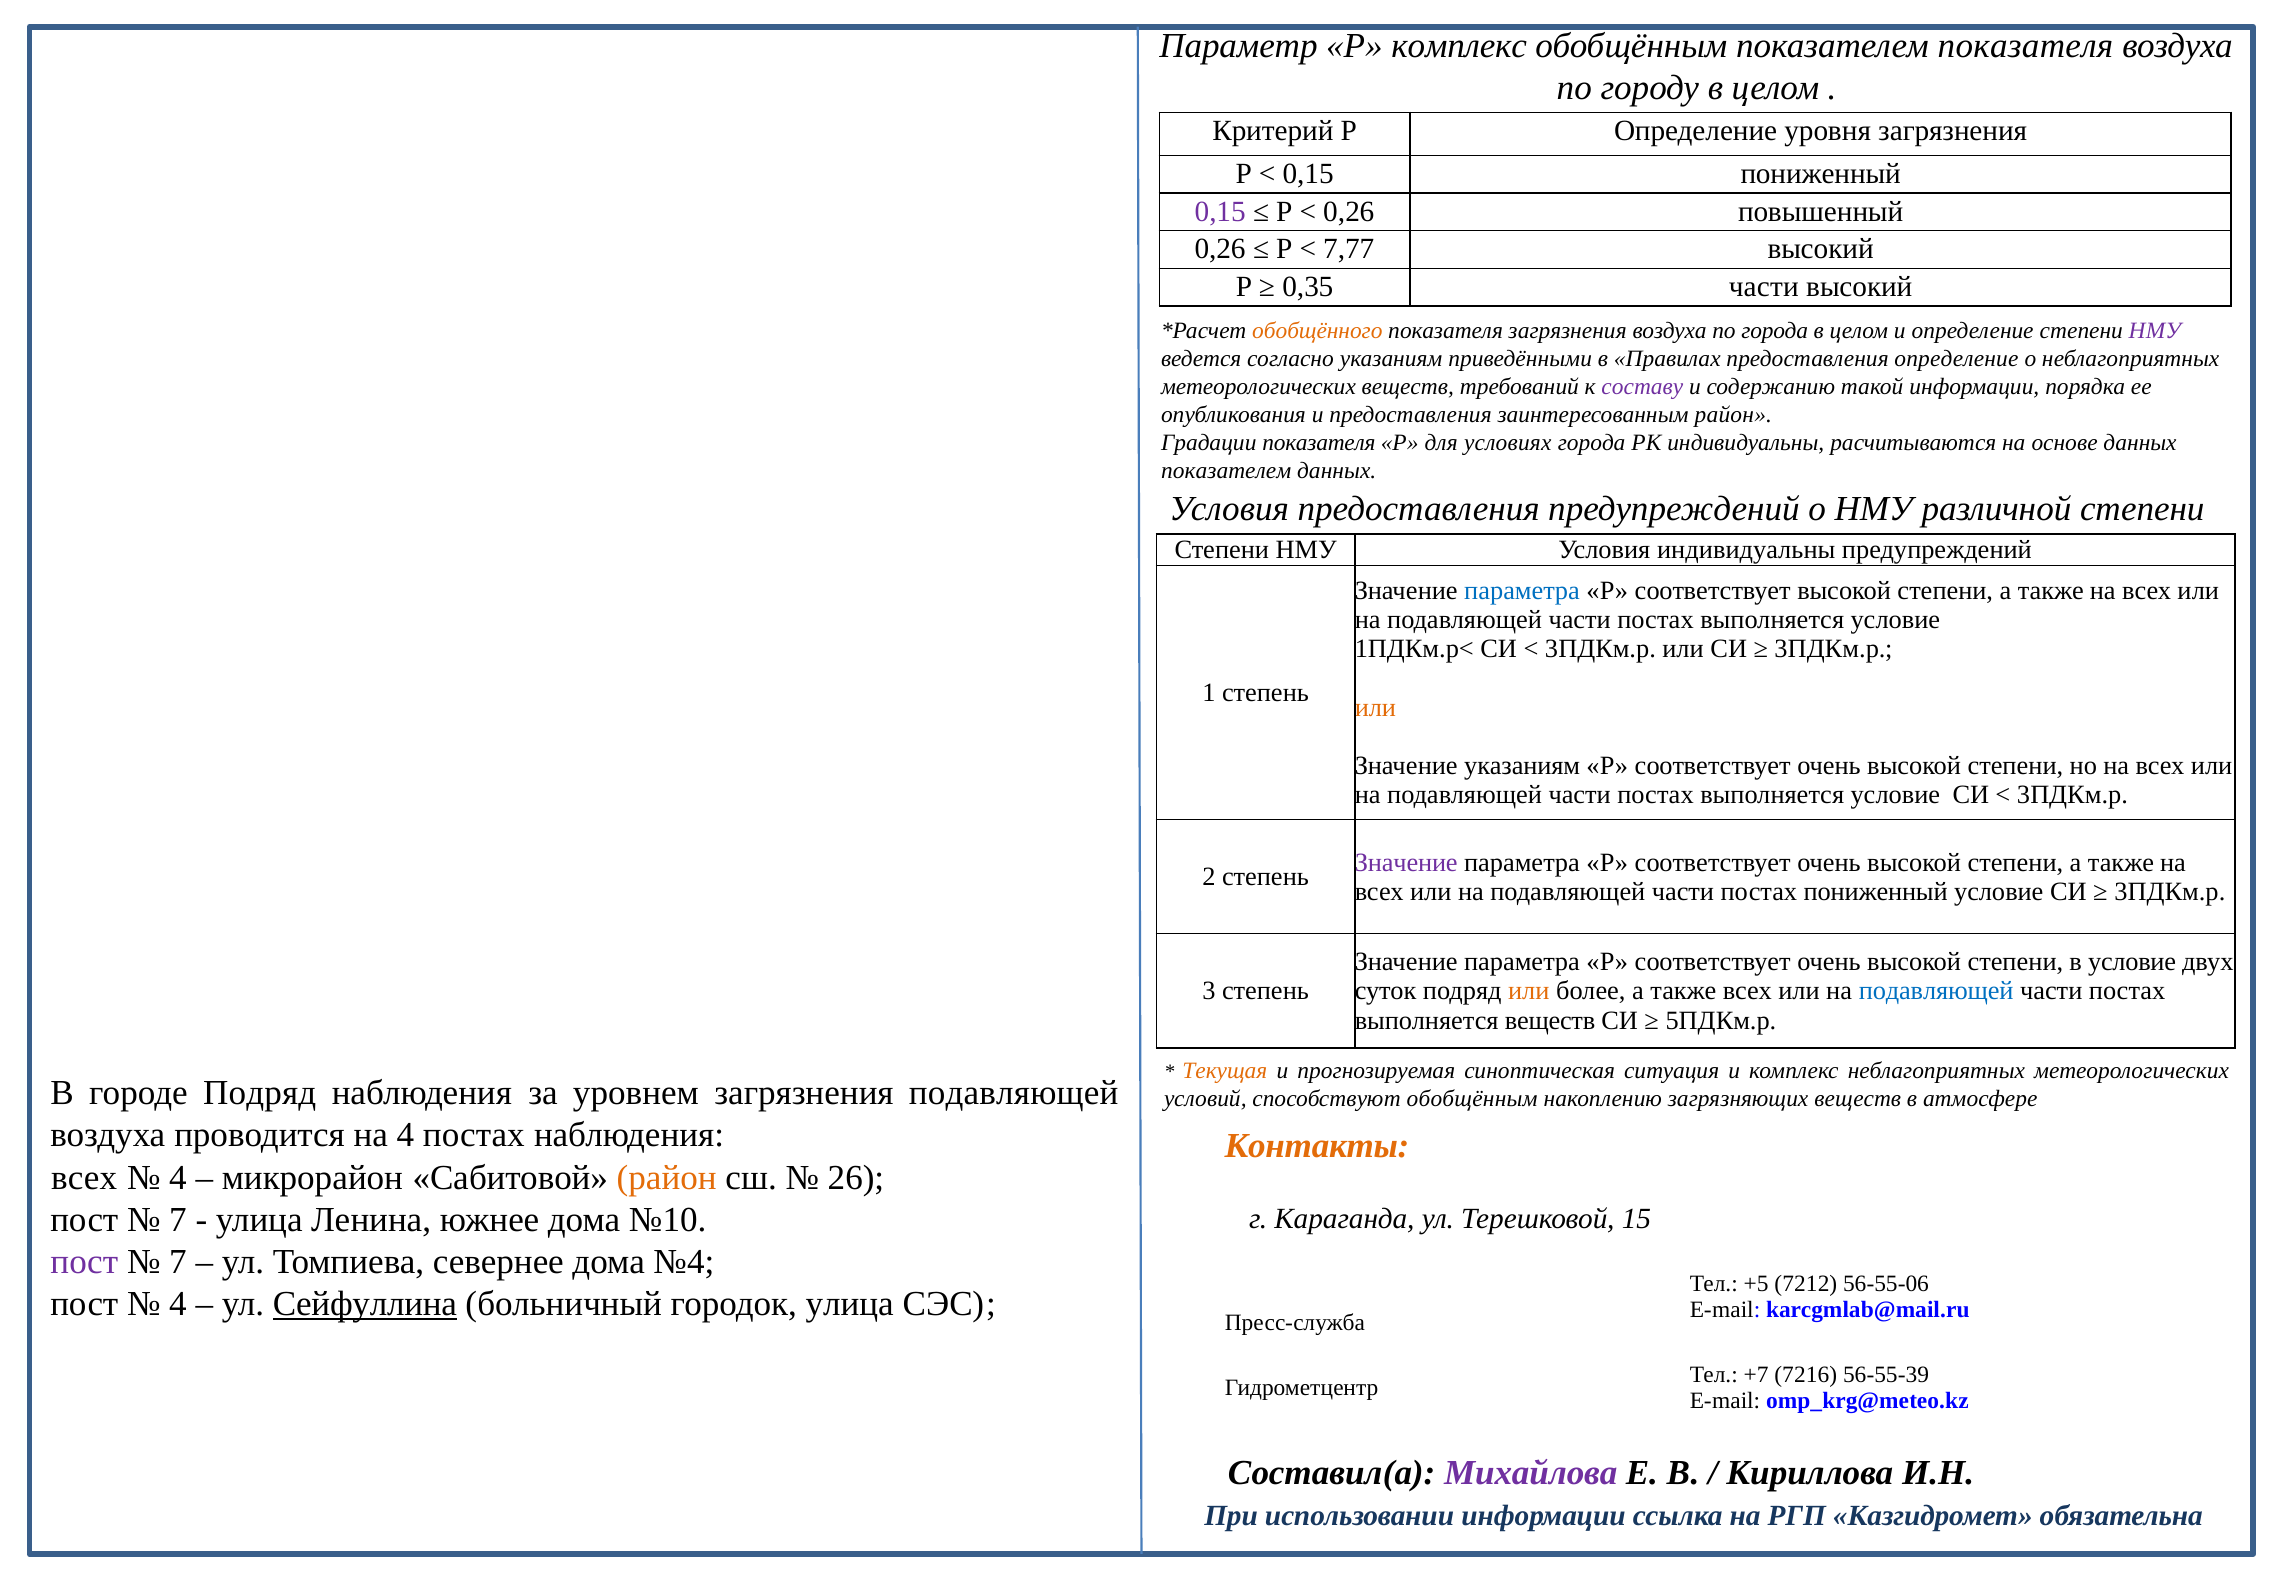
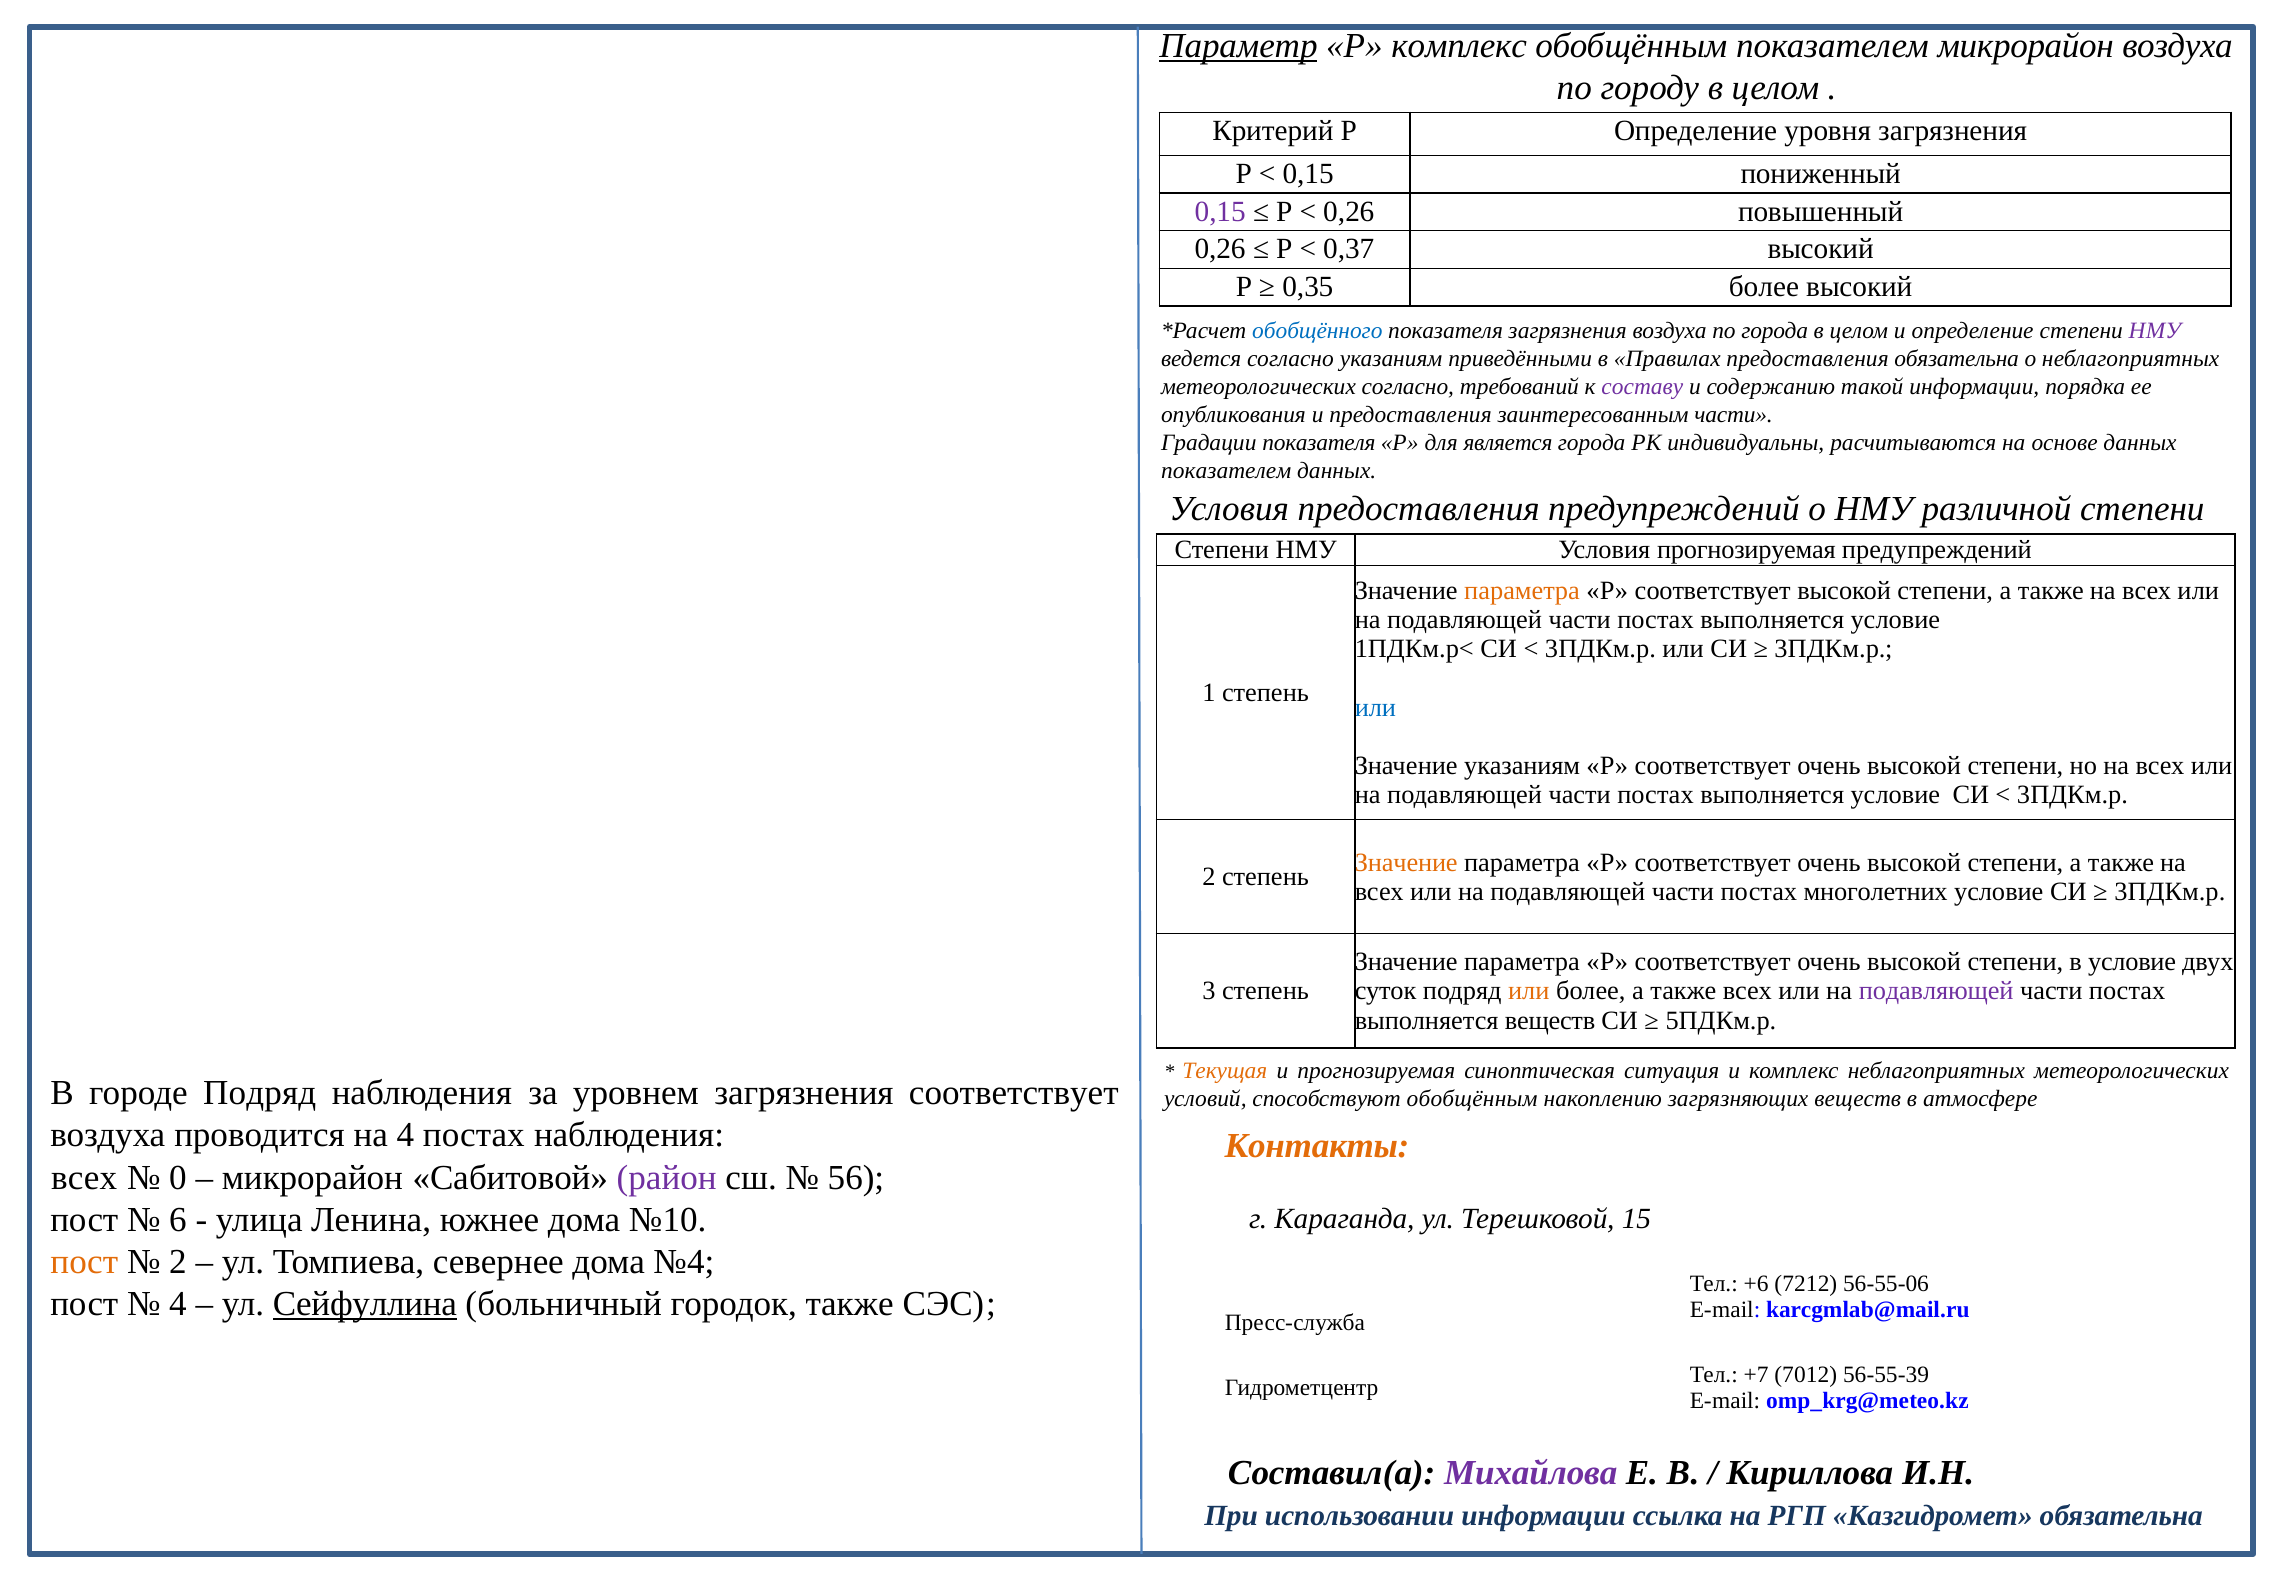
Параметр underline: none -> present
показателем показателя: показателя -> микрорайон
7,77: 7,77 -> 0,37
0,35 части: части -> более
обобщённого colour: orange -> blue
предоставления определение: определение -> обязательна
метеорологических веществ: веществ -> согласно
заинтересованным район: район -> части
условиях: условиях -> является
Условия индивидуальны: индивидуальны -> прогнозируемая
параметра at (1522, 590) colour: blue -> orange
или at (1375, 707) colour: orange -> blue
Значение at (1406, 862) colour: purple -> orange
постах пониженный: пониженный -> многолетних
подавляющей at (1936, 991) colour: blue -> purple
загрязнения подавляющей: подавляющей -> соответствует
4 at (178, 1177): 4 -> 0
район at (667, 1177) colour: orange -> purple
26: 26 -> 56
7 at (178, 1219): 7 -> 6
пост at (84, 1261) colour: purple -> orange
7 at (178, 1261): 7 -> 2
+5: +5 -> +6
городок улица: улица -> также
7216: 7216 -> 7012
